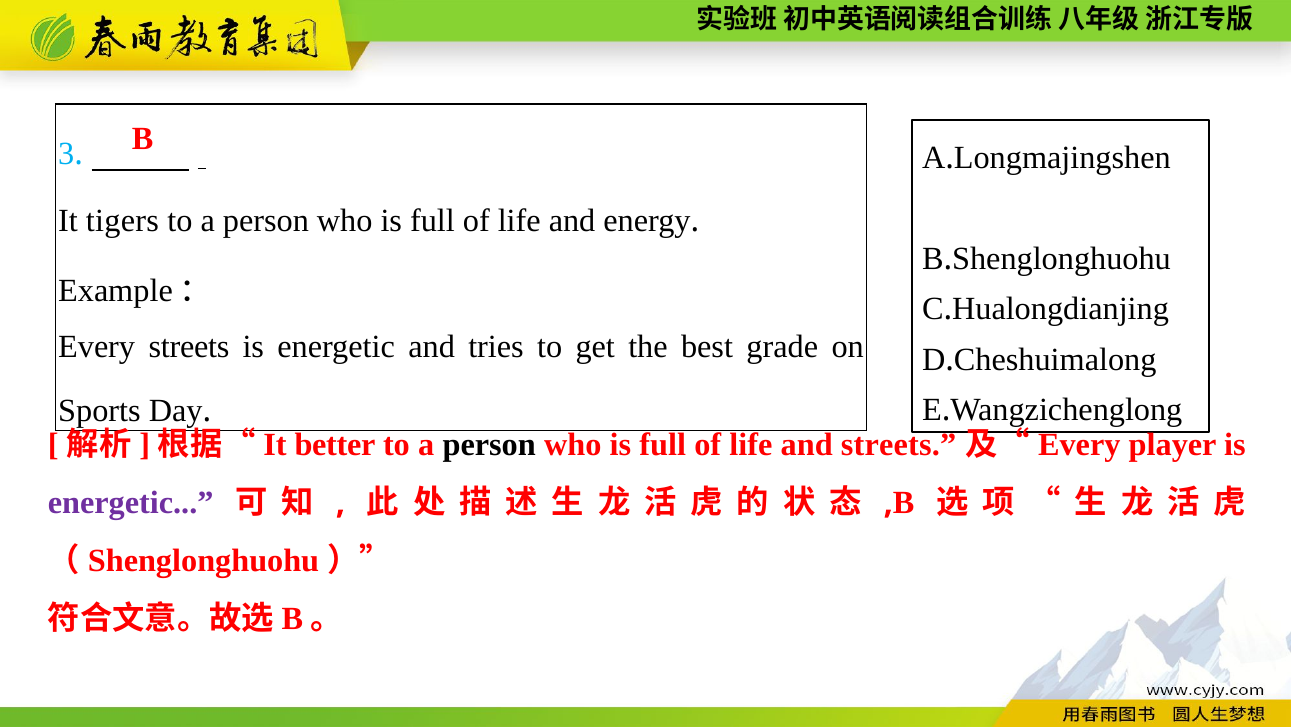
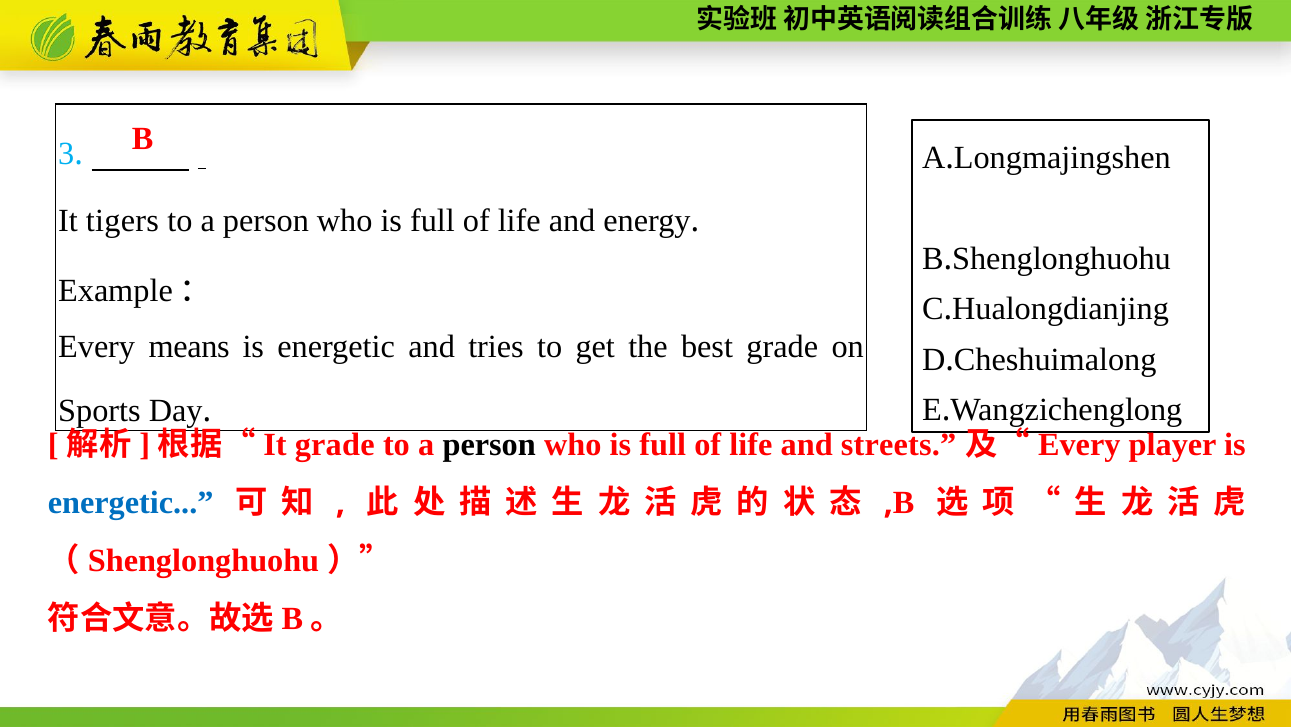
Every streets: streets -> means
better at (335, 444): better -> grade
energetic at (131, 502) colour: purple -> blue
